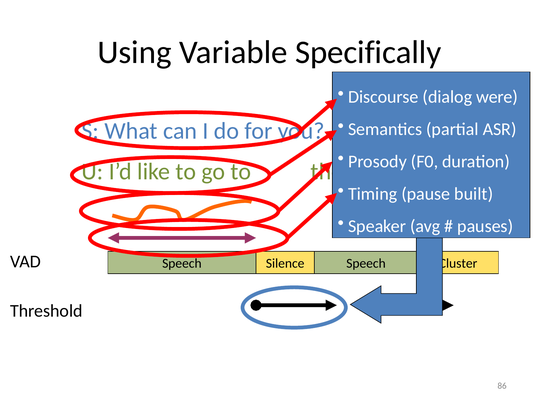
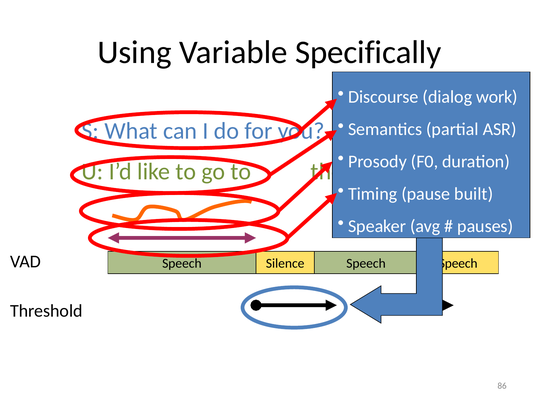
were: were -> work
Cluster at (458, 264): Cluster -> Speech
